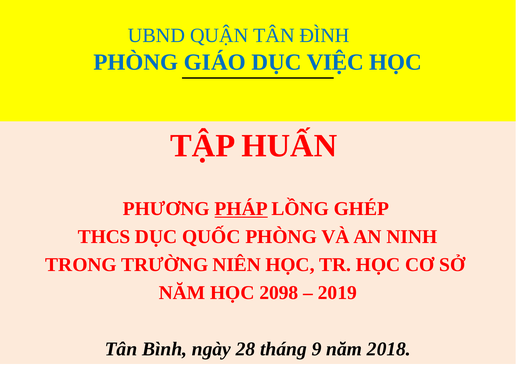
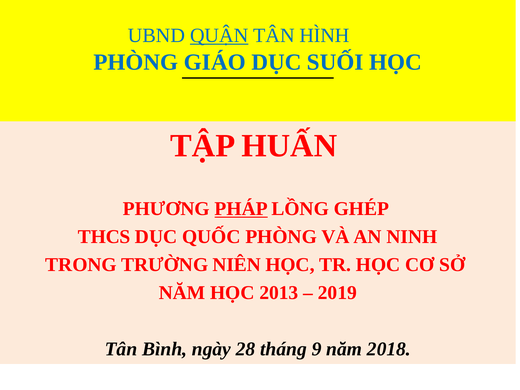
QUẬN underline: none -> present
ĐÌNH: ĐÌNH -> HÌNH
VIỆC: VIỆC -> SUỐI
2098: 2098 -> 2013
